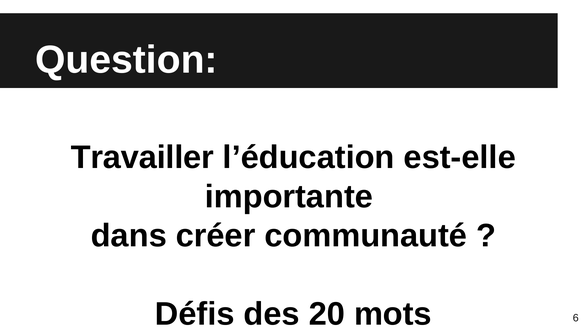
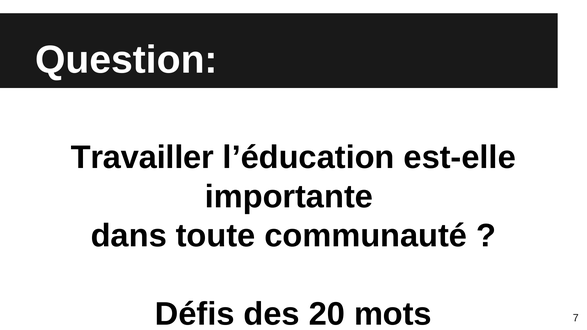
créer: créer -> toute
6: 6 -> 7
